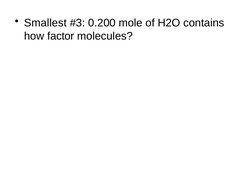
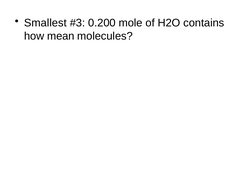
factor: factor -> mean
